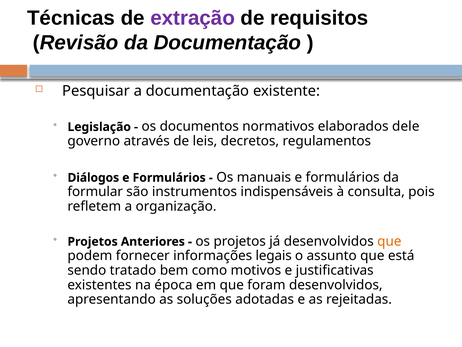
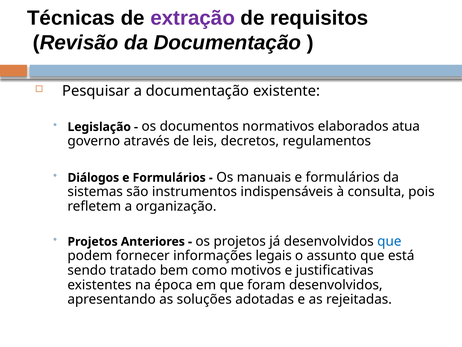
dele: dele -> atua
formular: formular -> sistemas
que at (389, 241) colour: orange -> blue
